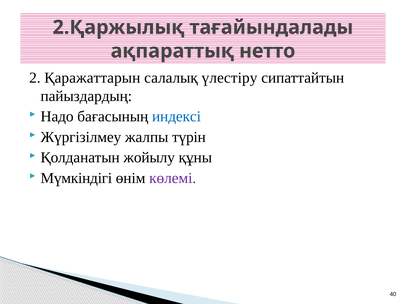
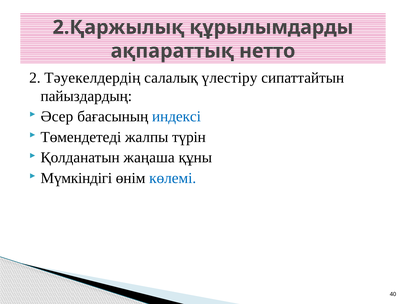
тағайындалады: тағайындалады -> құрылымдарды
Қаражаттарын: Қаражаттарын -> Тәуекелдердің
Надо: Надо -> Әсер
Жүргізілмеу: Жүргізілмеу -> Төмендетеді
жойылу: жойылу -> жаңаша
көлемі colour: purple -> blue
